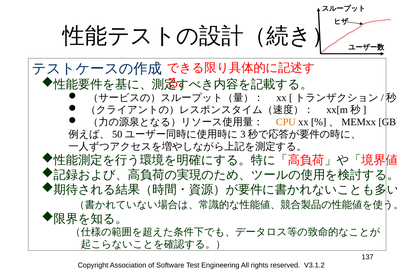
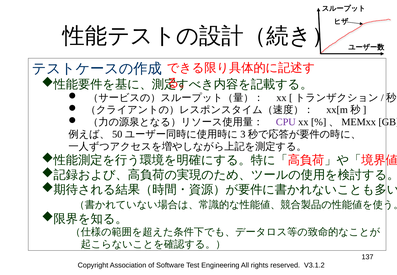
CPU colour: orange -> purple
